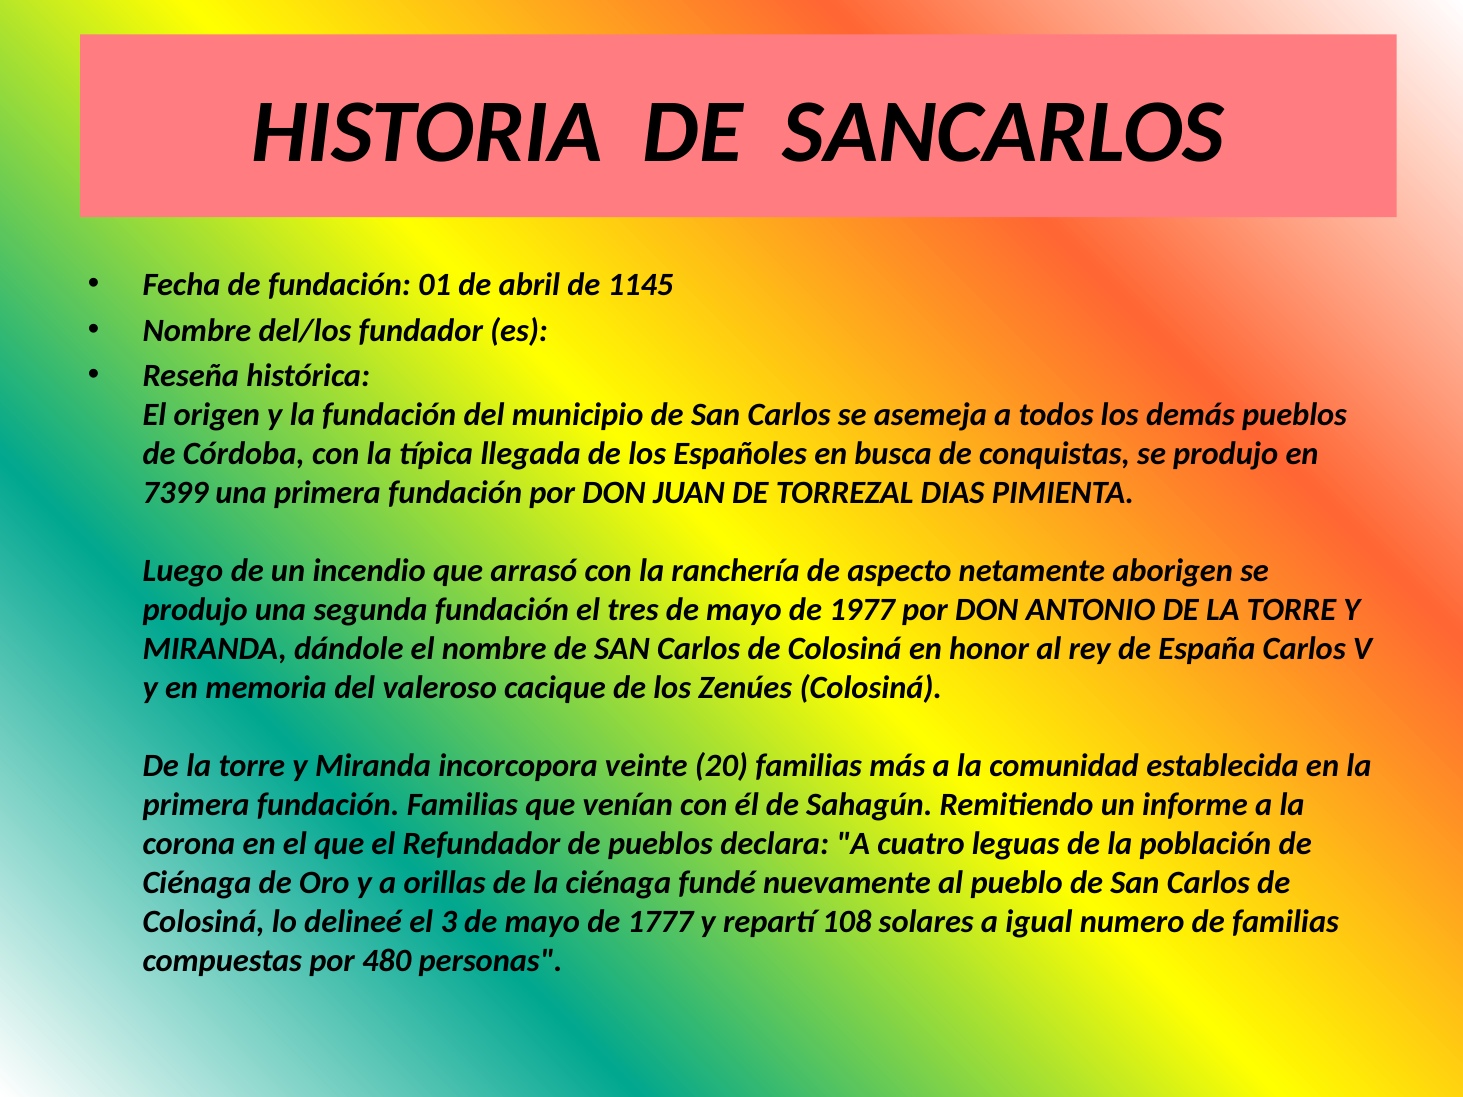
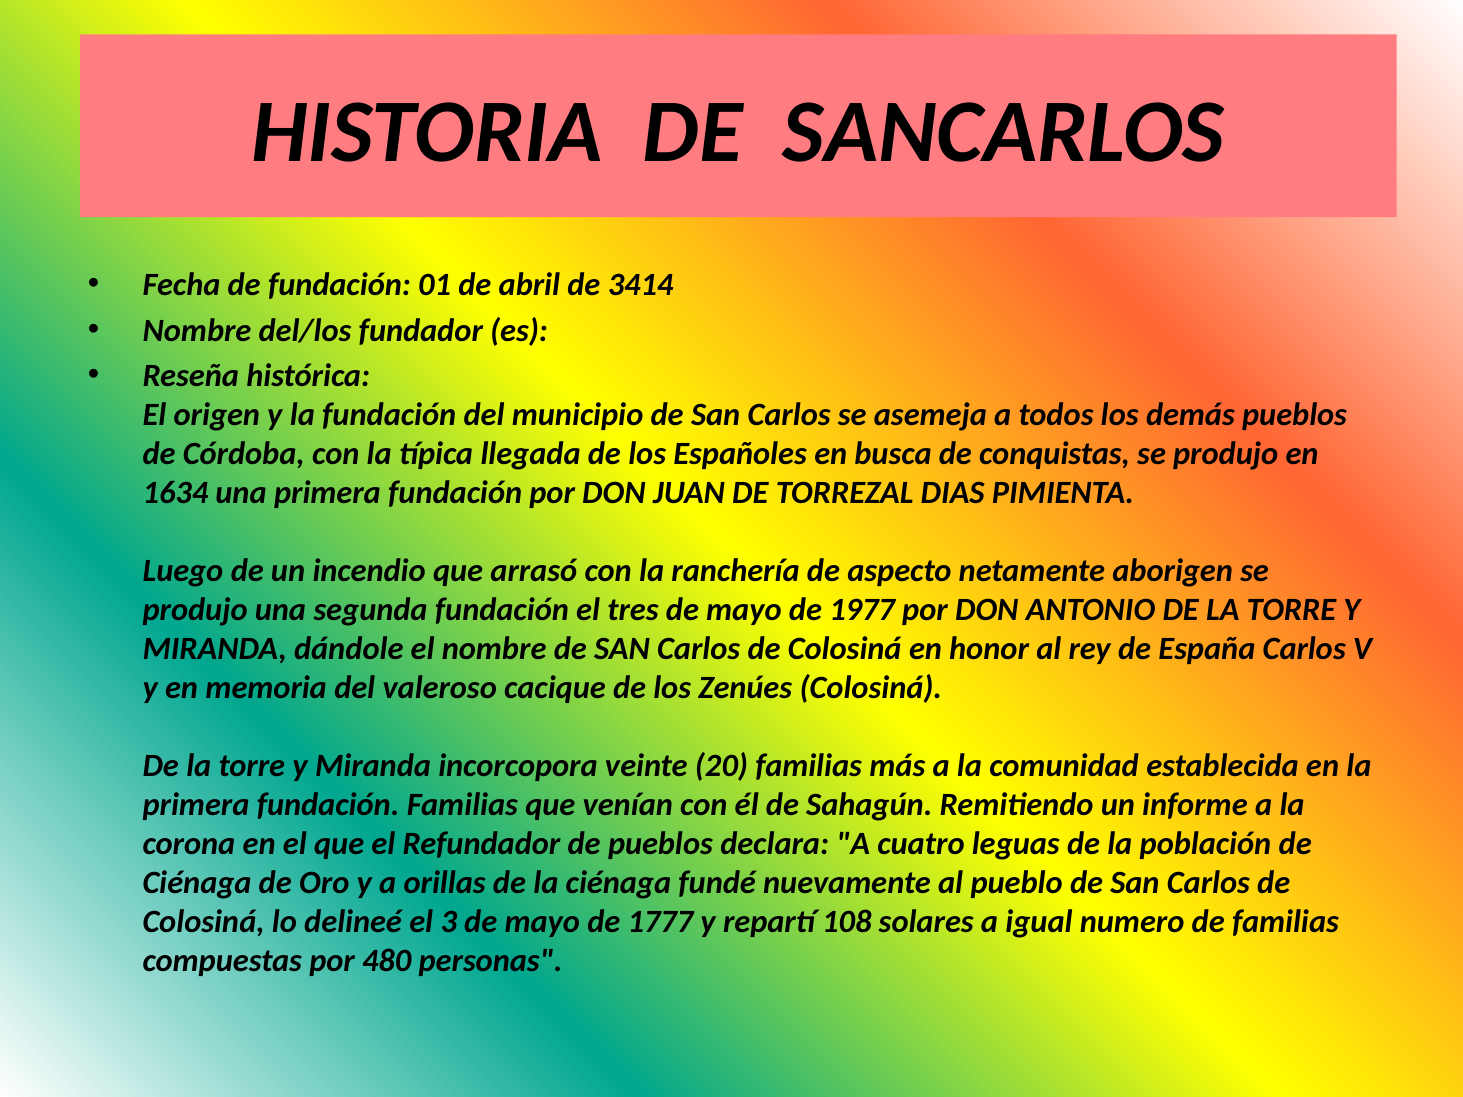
1145: 1145 -> 3414
7399: 7399 -> 1634
